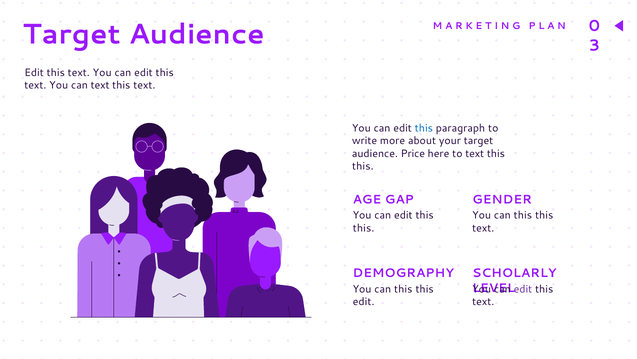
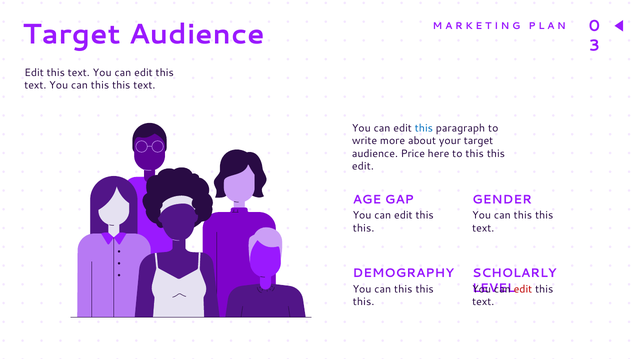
text You can text: text -> this
to text: text -> this
this at (363, 166): this -> edit
edit at (523, 288) colour: purple -> red
edit at (364, 301): edit -> this
